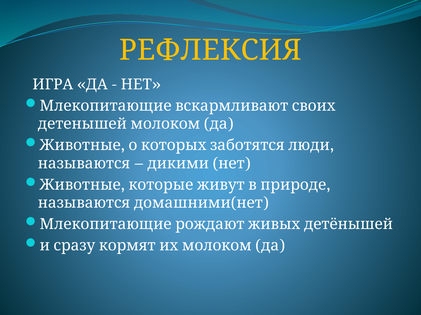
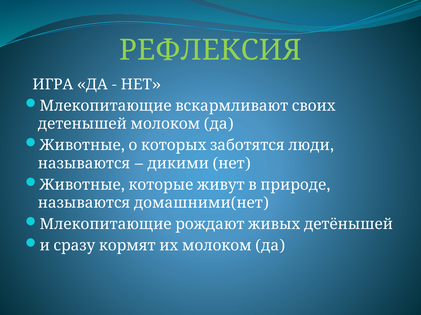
РЕФЛЕКСИЯ colour: yellow -> light green
